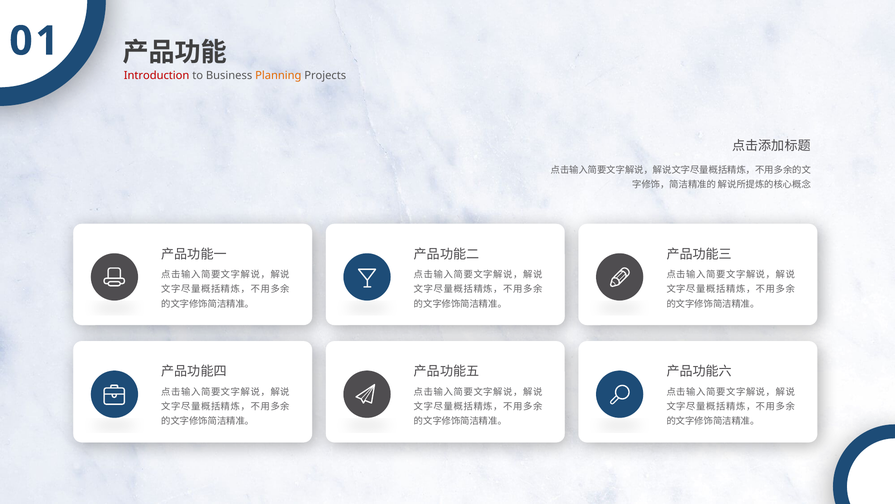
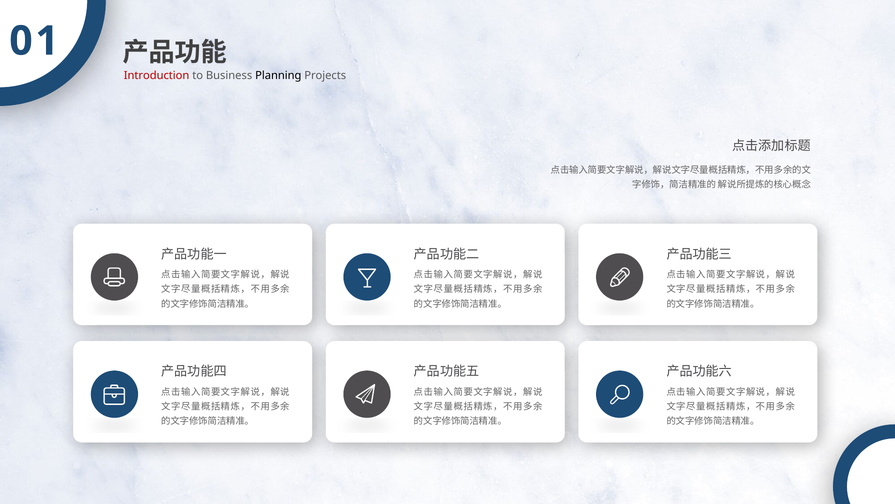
Planning colour: orange -> black
